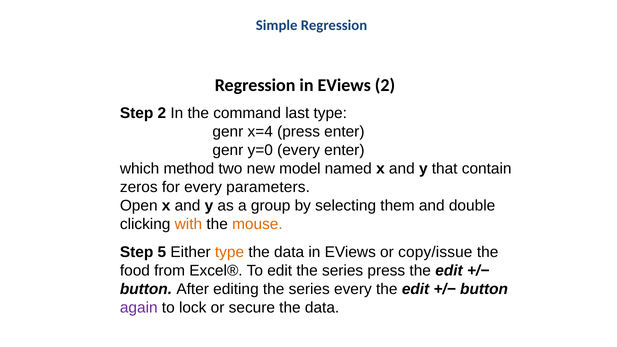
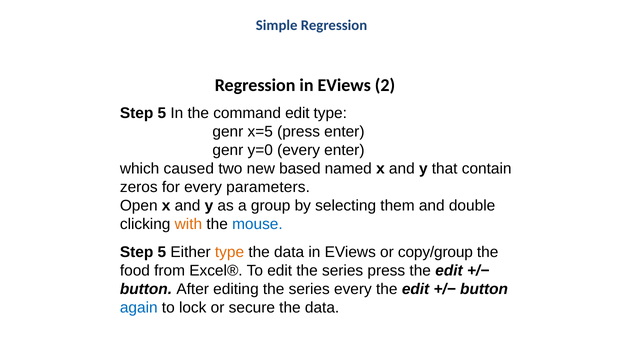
2 at (162, 113): 2 -> 5
command last: last -> edit
x=4: x=4 -> x=5
method: method -> caused
model: model -> based
mouse colour: orange -> blue
copy/issue: copy/issue -> copy/group
again colour: purple -> blue
